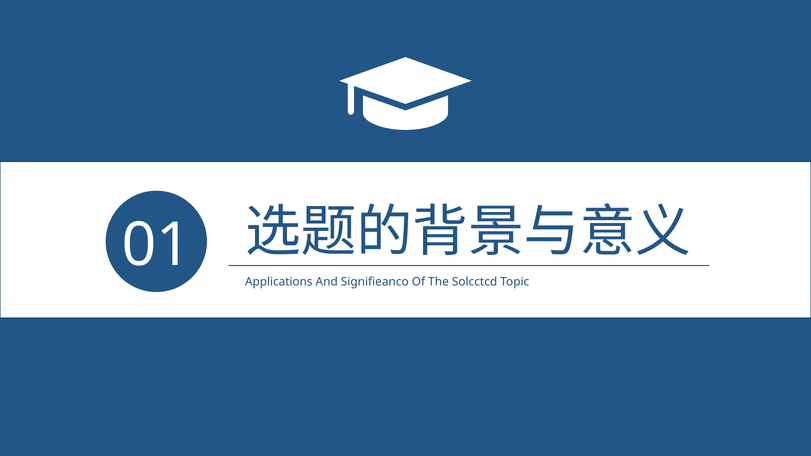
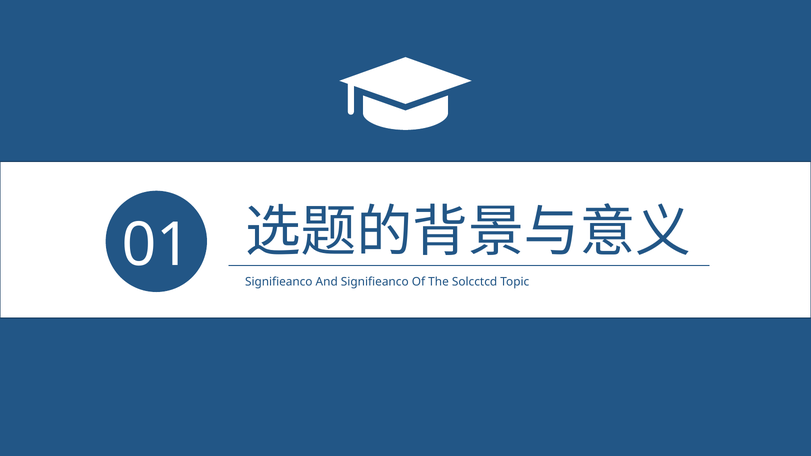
Applications at (279, 282): Applications -> Signifieanco
